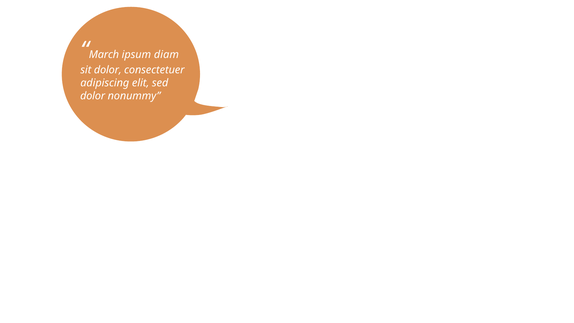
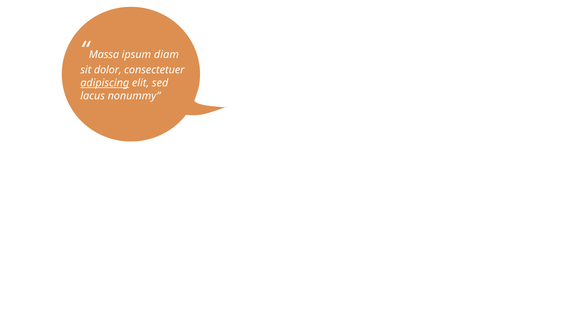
March: March -> Massa
adipiscing underline: none -> present
dolor at (93, 96): dolor -> lacus
